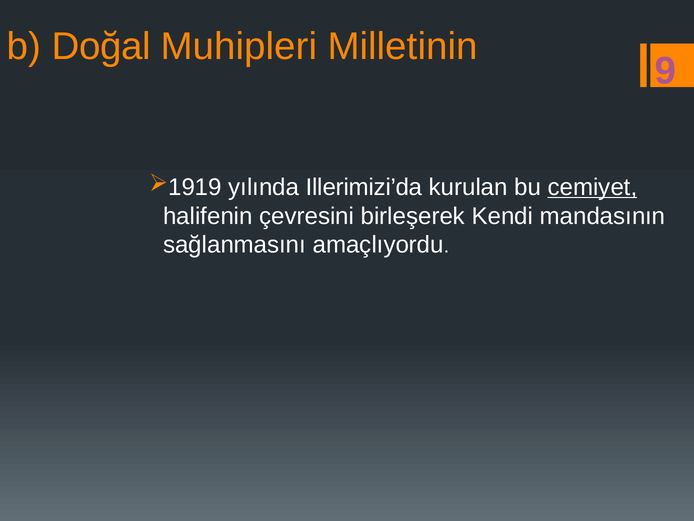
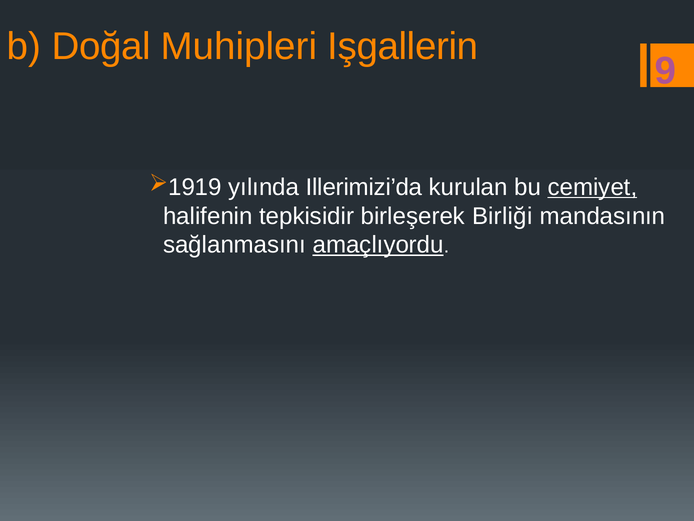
Milletinin: Milletinin -> Işgallerin
çevresini: çevresini -> tepkisidir
Kendi: Kendi -> Birliği
amaçlıyordu underline: none -> present
